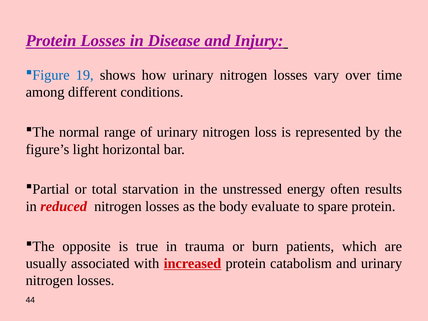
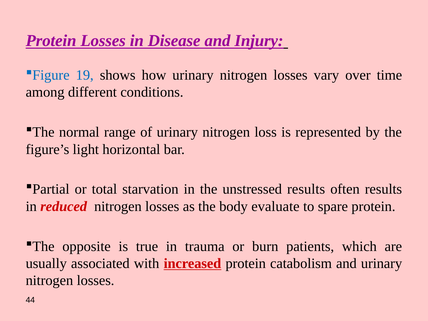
unstressed energy: energy -> results
